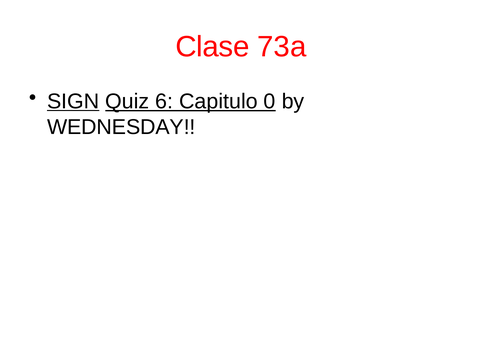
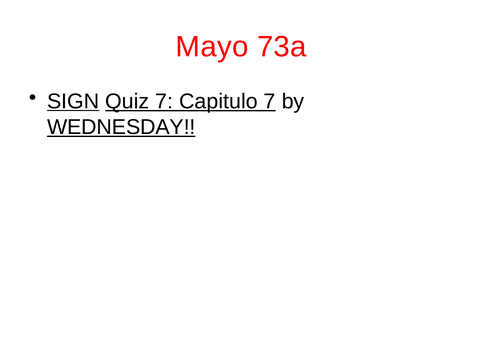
Clase: Clase -> Mayo
Quiz 6: 6 -> 7
Capitulo 0: 0 -> 7
WEDNESDAY underline: none -> present
